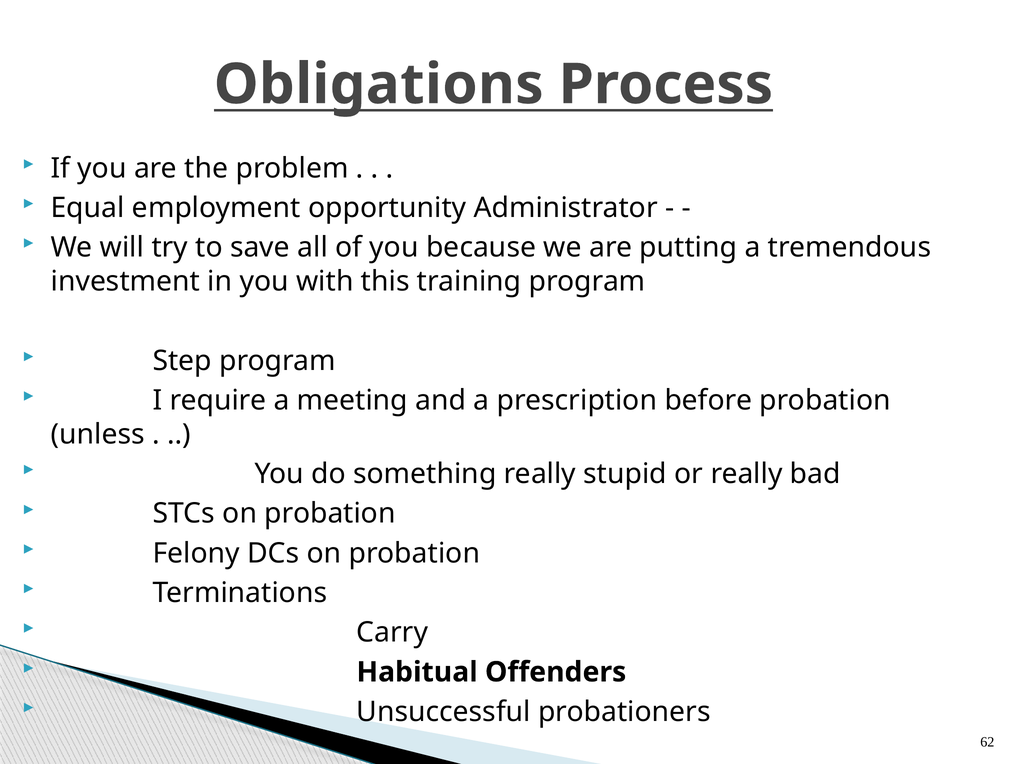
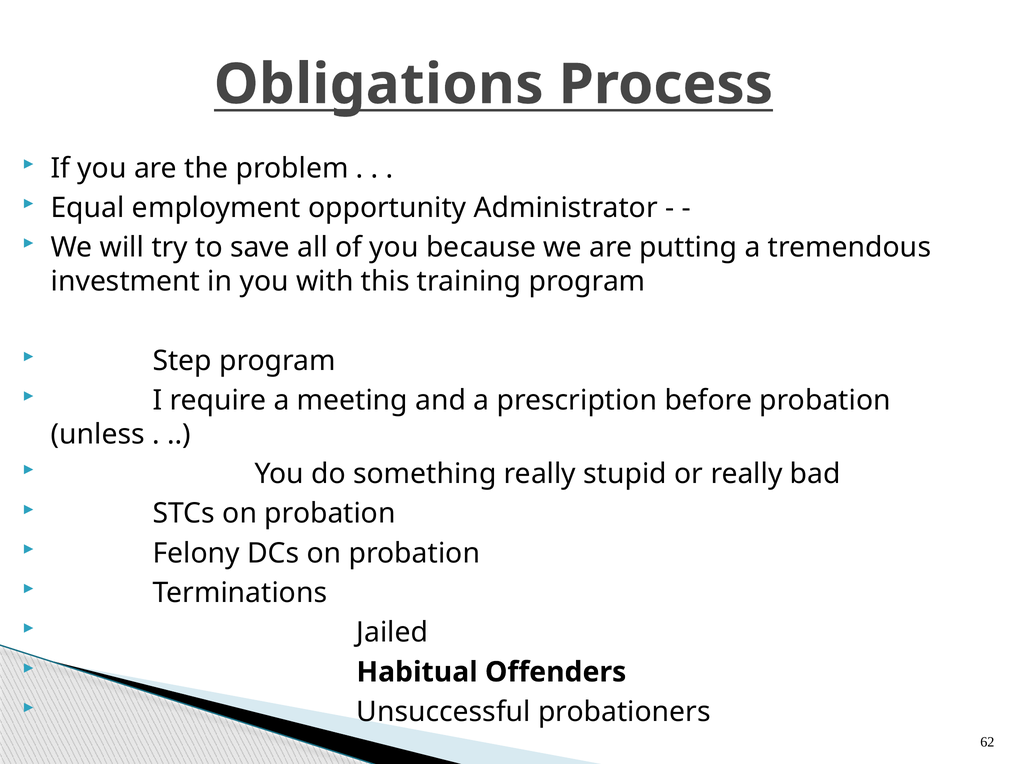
Carry: Carry -> Jailed
